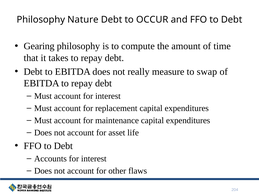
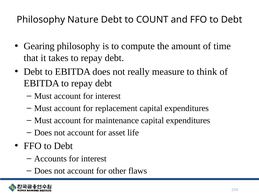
OCCUR: OCCUR -> COUNT
swap: swap -> think
